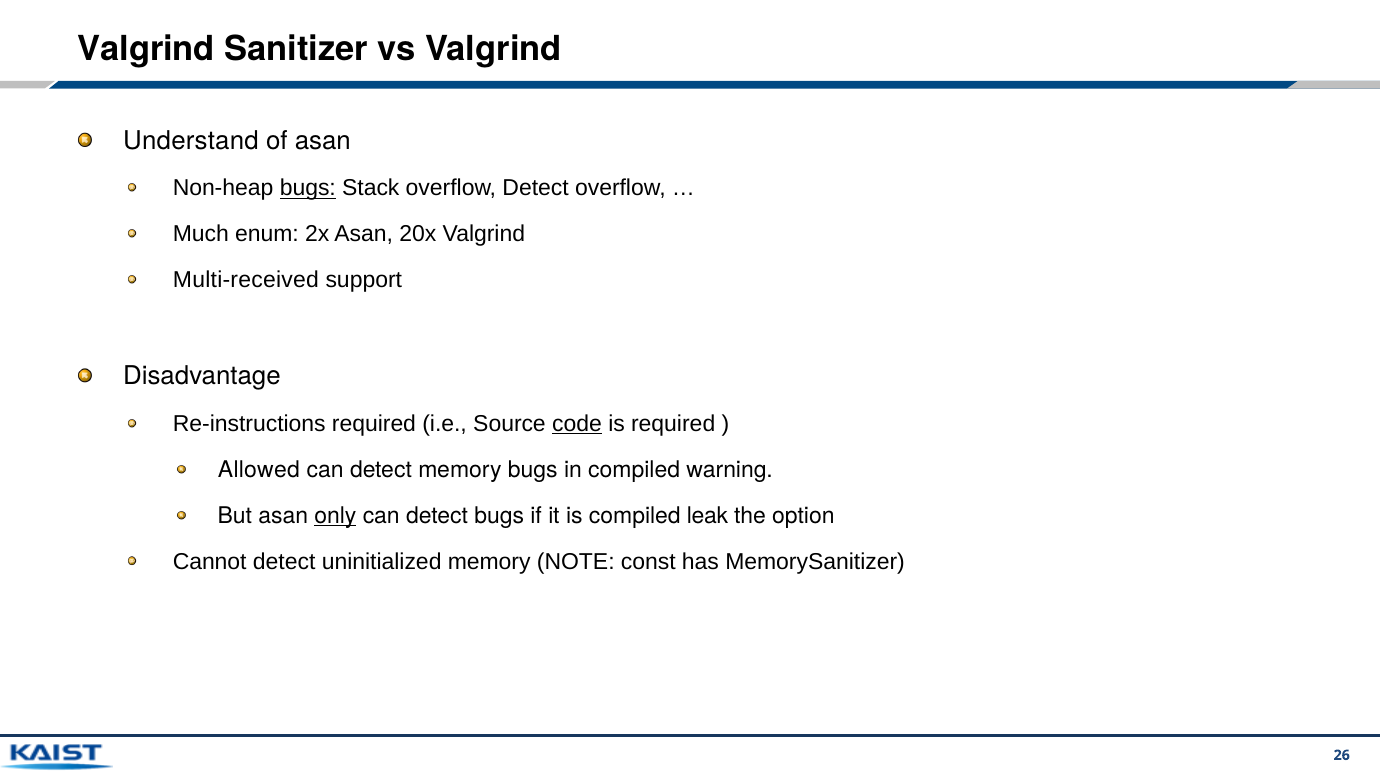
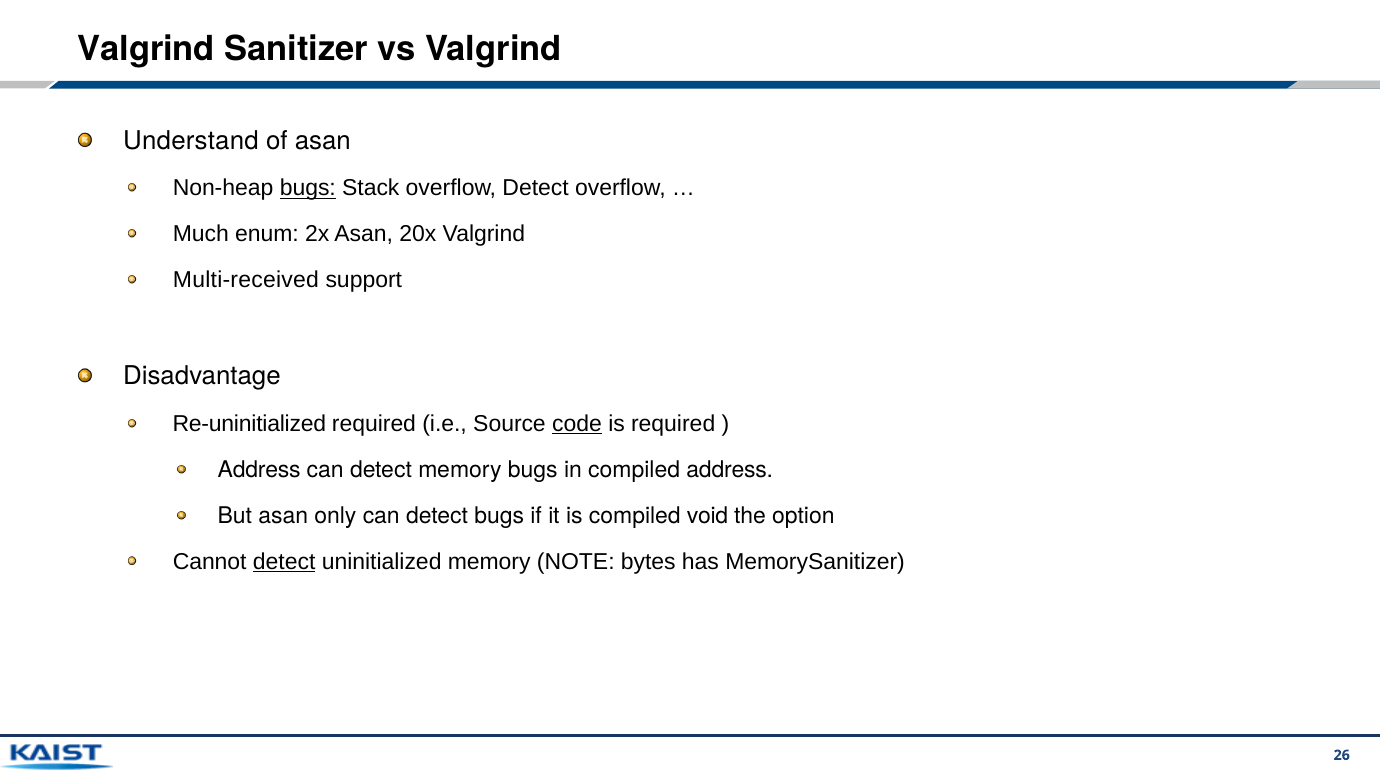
Re-instructions: Re-instructions -> Re-uninitialized
Allowed at (259, 470): Allowed -> Address
compiled warning: warning -> address
only underline: present -> none
leak: leak -> void
detect at (284, 562) underline: none -> present
const: const -> bytes
